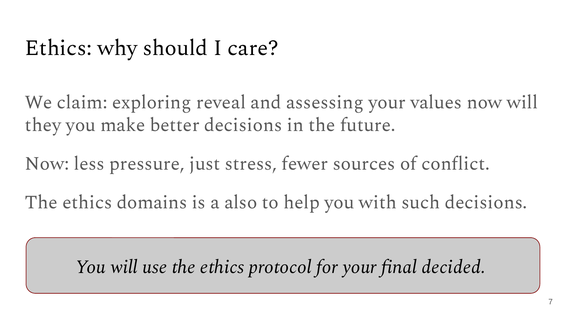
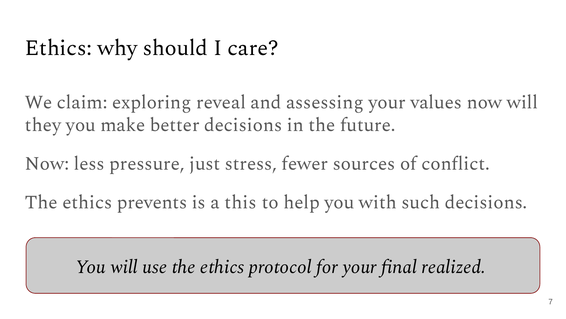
domains: domains -> prevents
also: also -> this
decided: decided -> realized
